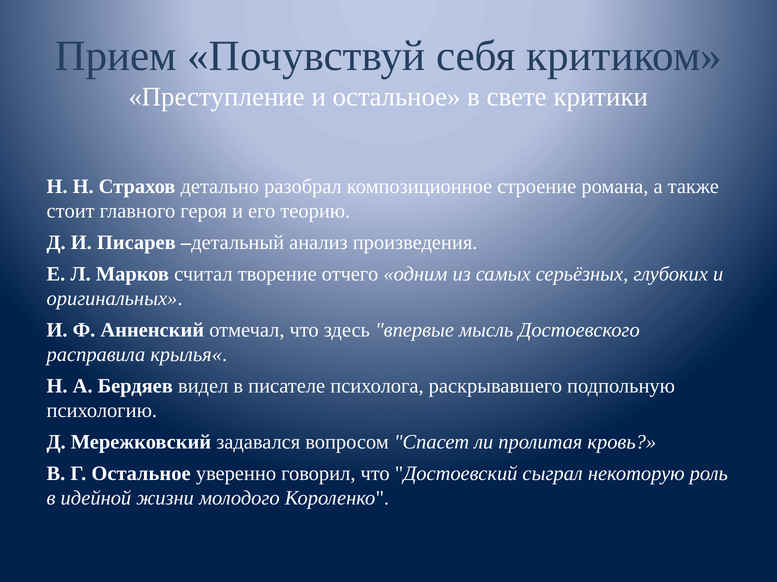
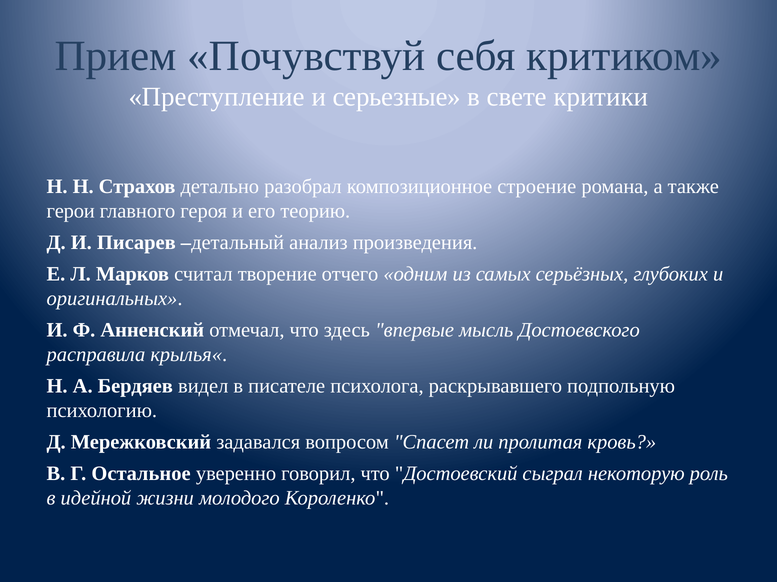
и остальное: остальное -> серьезные
стоит: стоит -> герои
